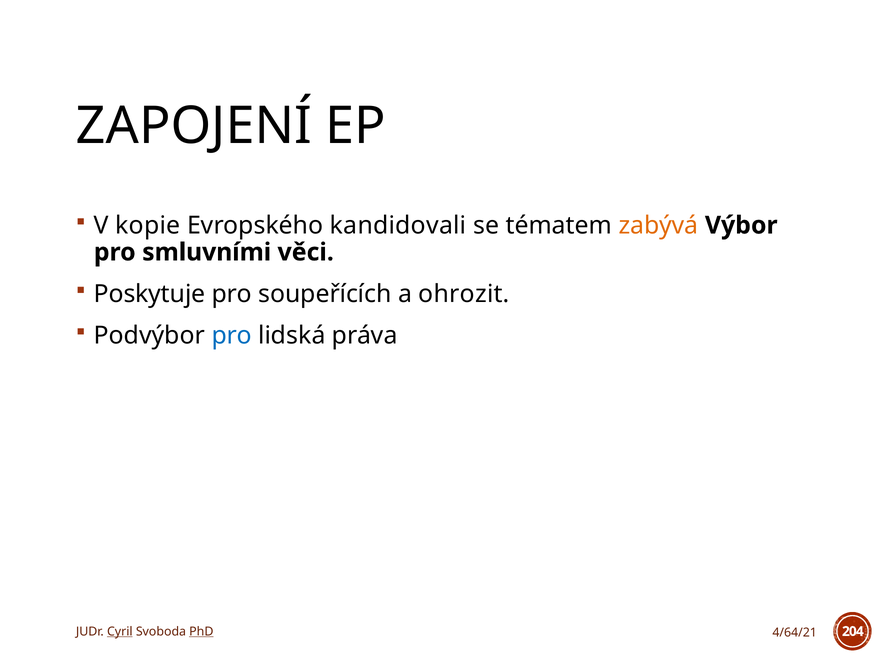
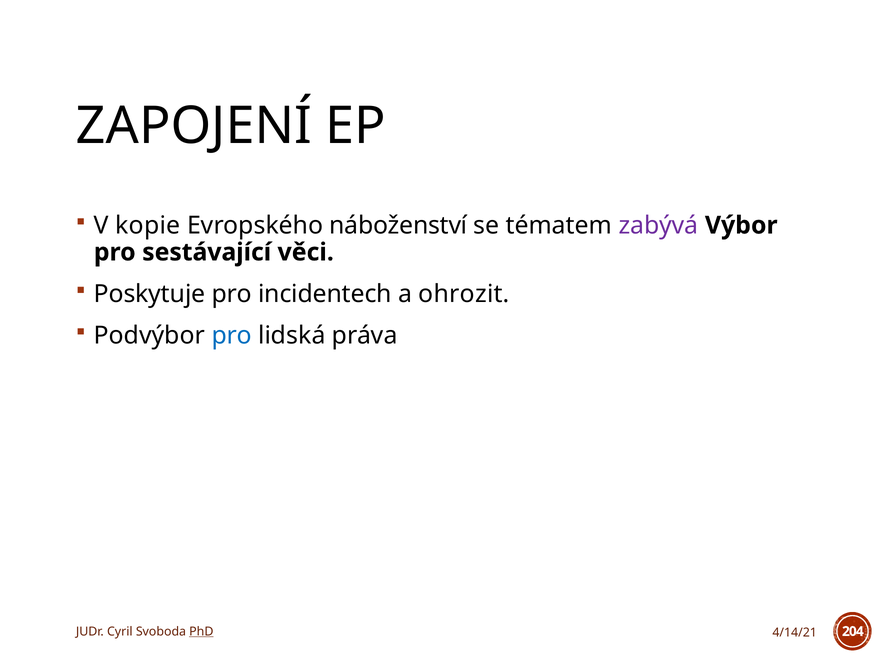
kandidovali: kandidovali -> náboženství
zabývá colour: orange -> purple
smluvními: smluvními -> sestávající
soupeřících: soupeřících -> incidentech
Cyril underline: present -> none
4/64/21: 4/64/21 -> 4/14/21
